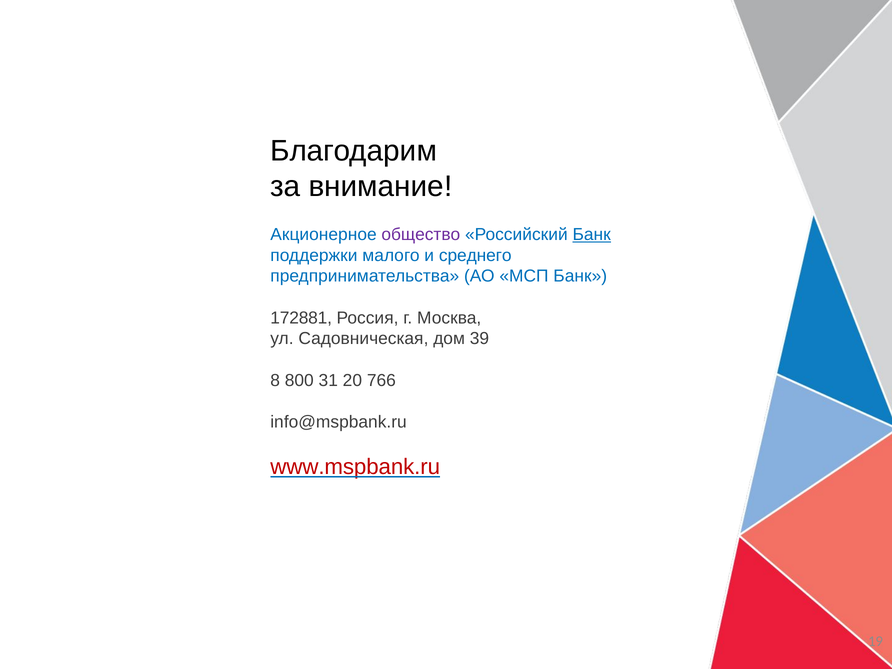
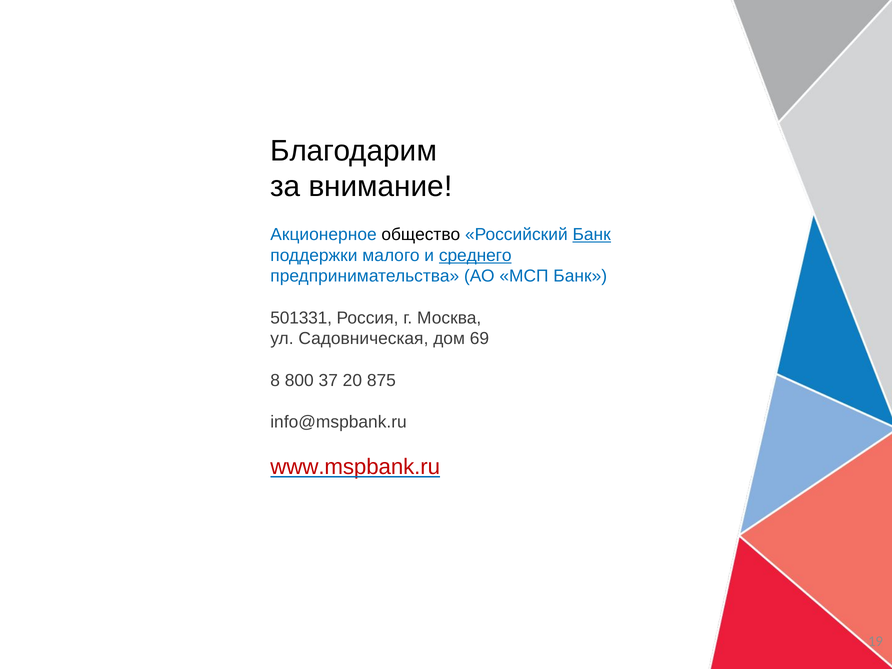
общество colour: purple -> black
среднего underline: none -> present
172881: 172881 -> 501331
39: 39 -> 69
31: 31 -> 37
766: 766 -> 875
